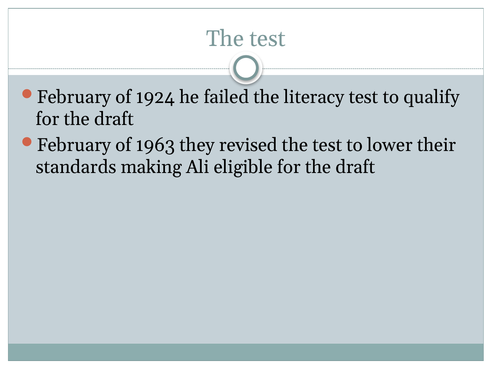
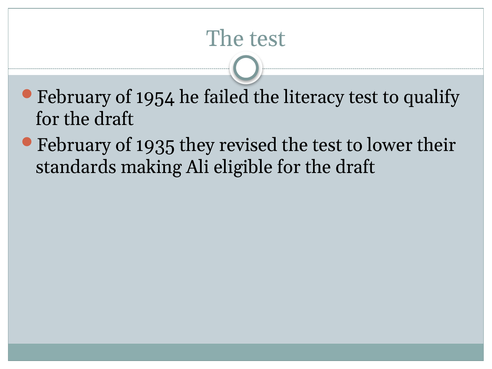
1924: 1924 -> 1954
1963: 1963 -> 1935
